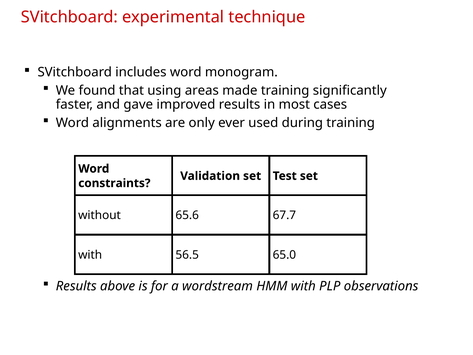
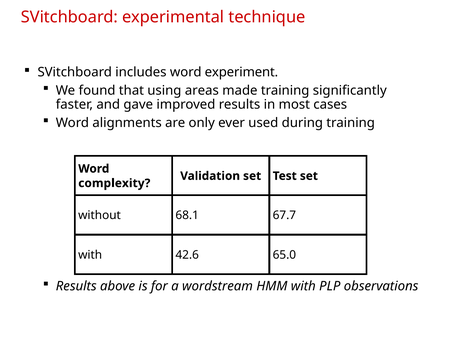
monogram: monogram -> experiment
constraints: constraints -> complexity
65.6: 65.6 -> 68.1
56.5: 56.5 -> 42.6
